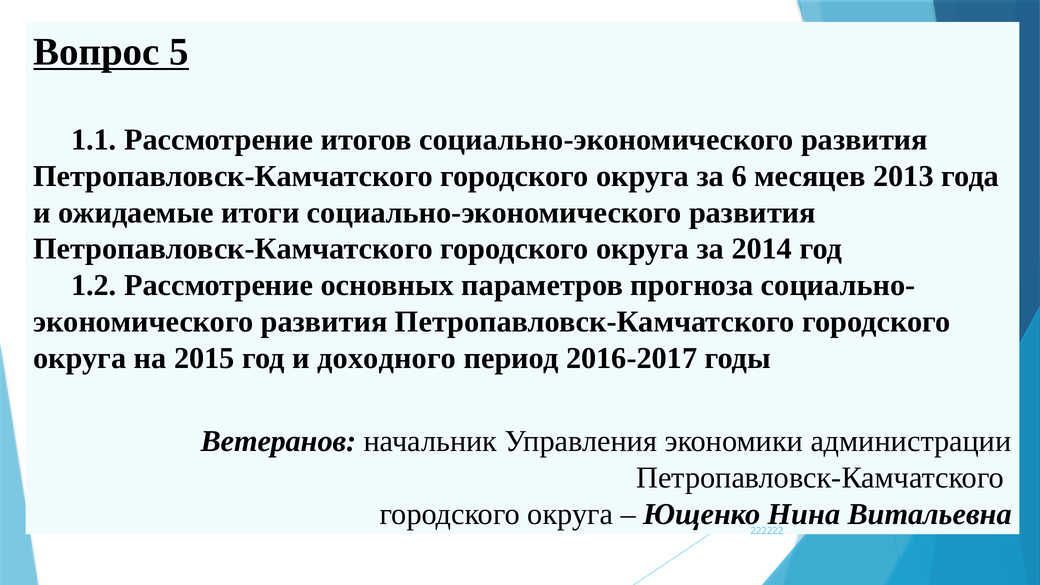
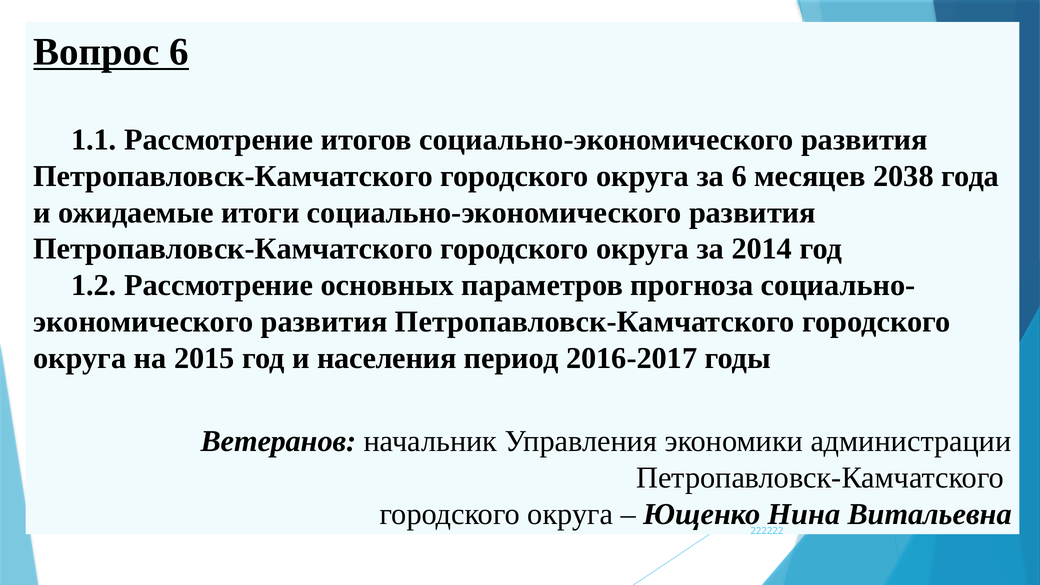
Вопрос 5: 5 -> 6
2013: 2013 -> 2038
доходного: доходного -> населения
